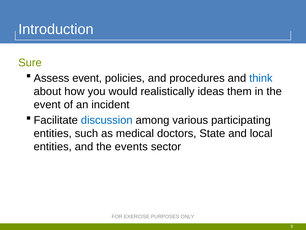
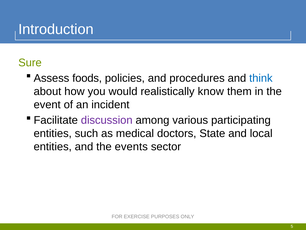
event at (87, 78): event -> foods
ideas: ideas -> know
discussion colour: blue -> purple
